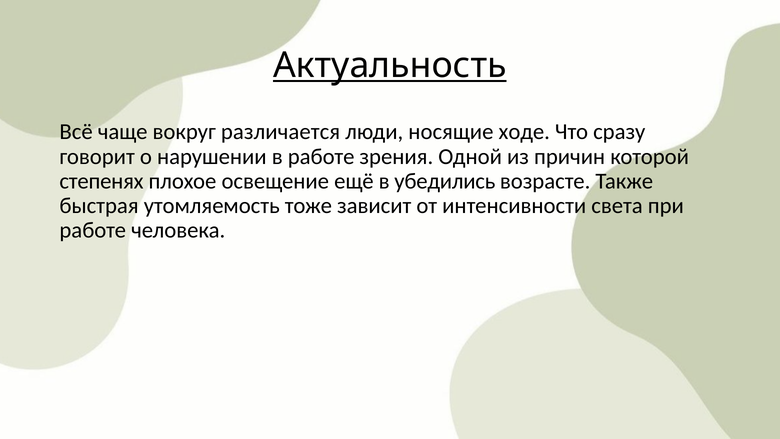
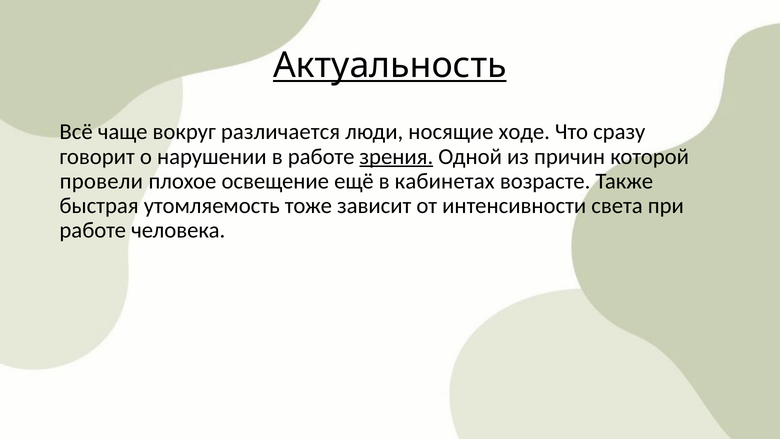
зрения underline: none -> present
степенях: степенях -> провели
убедились: убедились -> кабинетах
